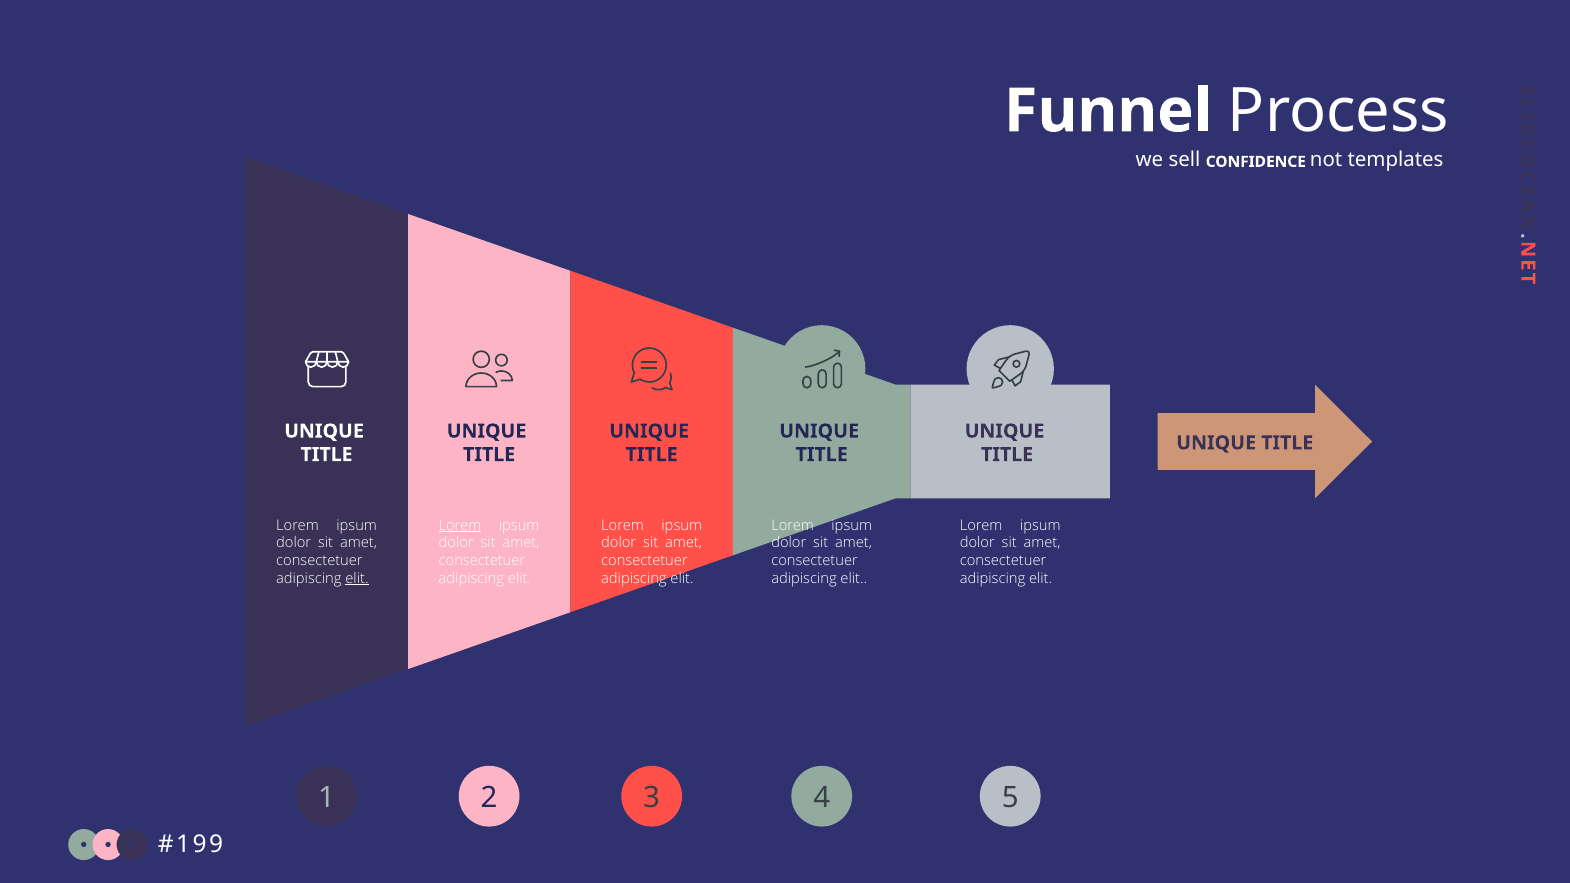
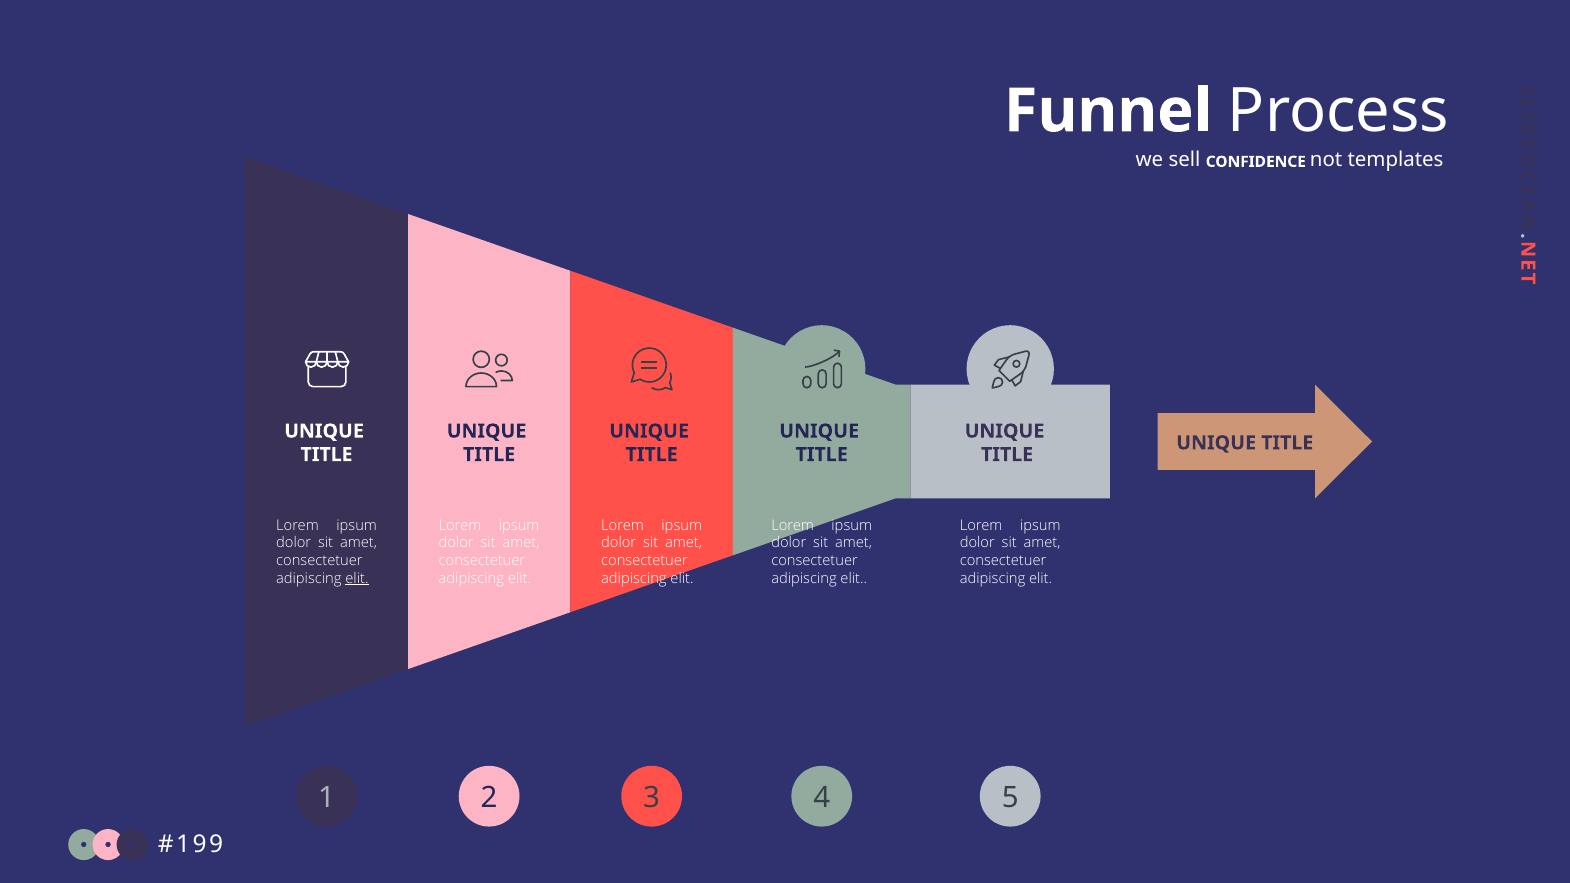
Lorem at (460, 525) underline: present -> none
